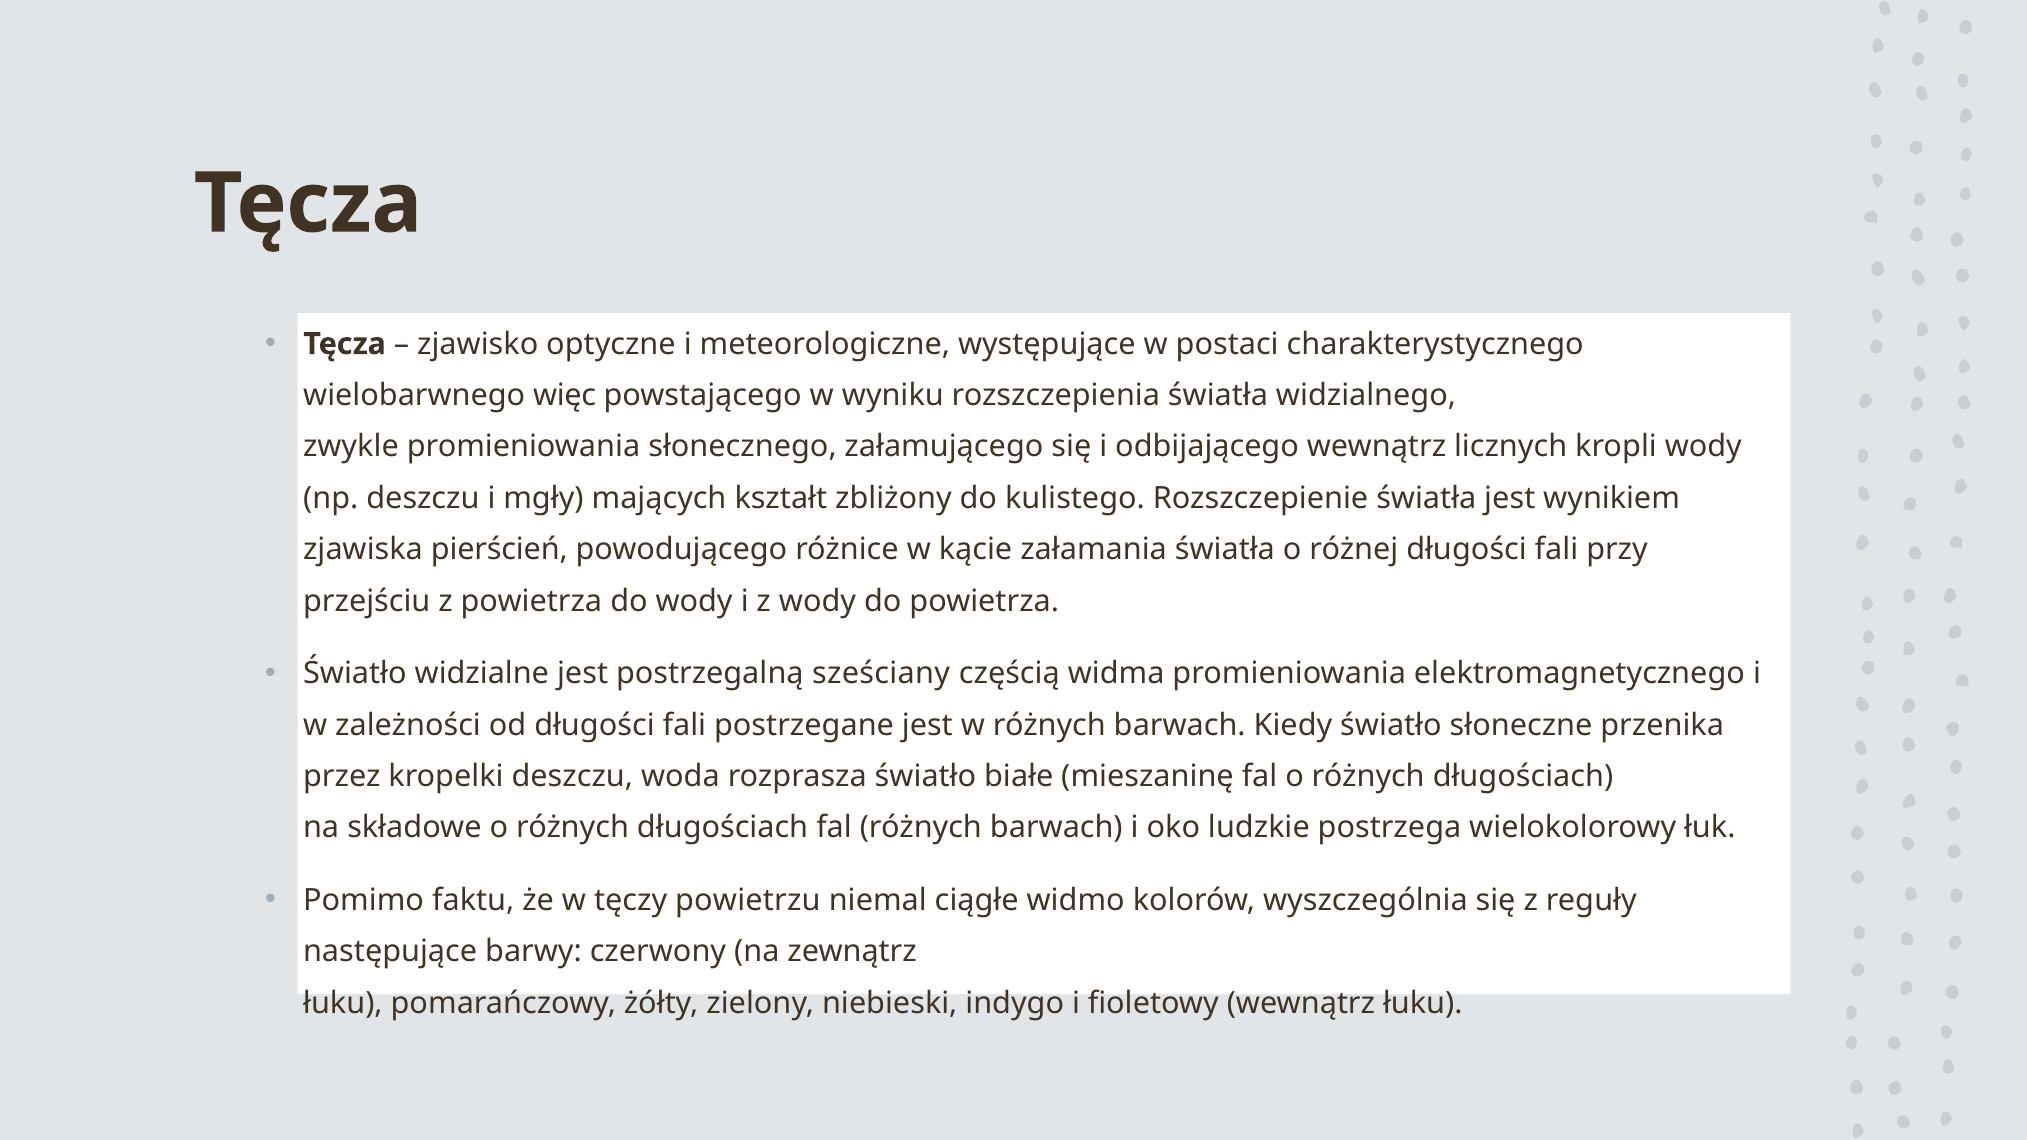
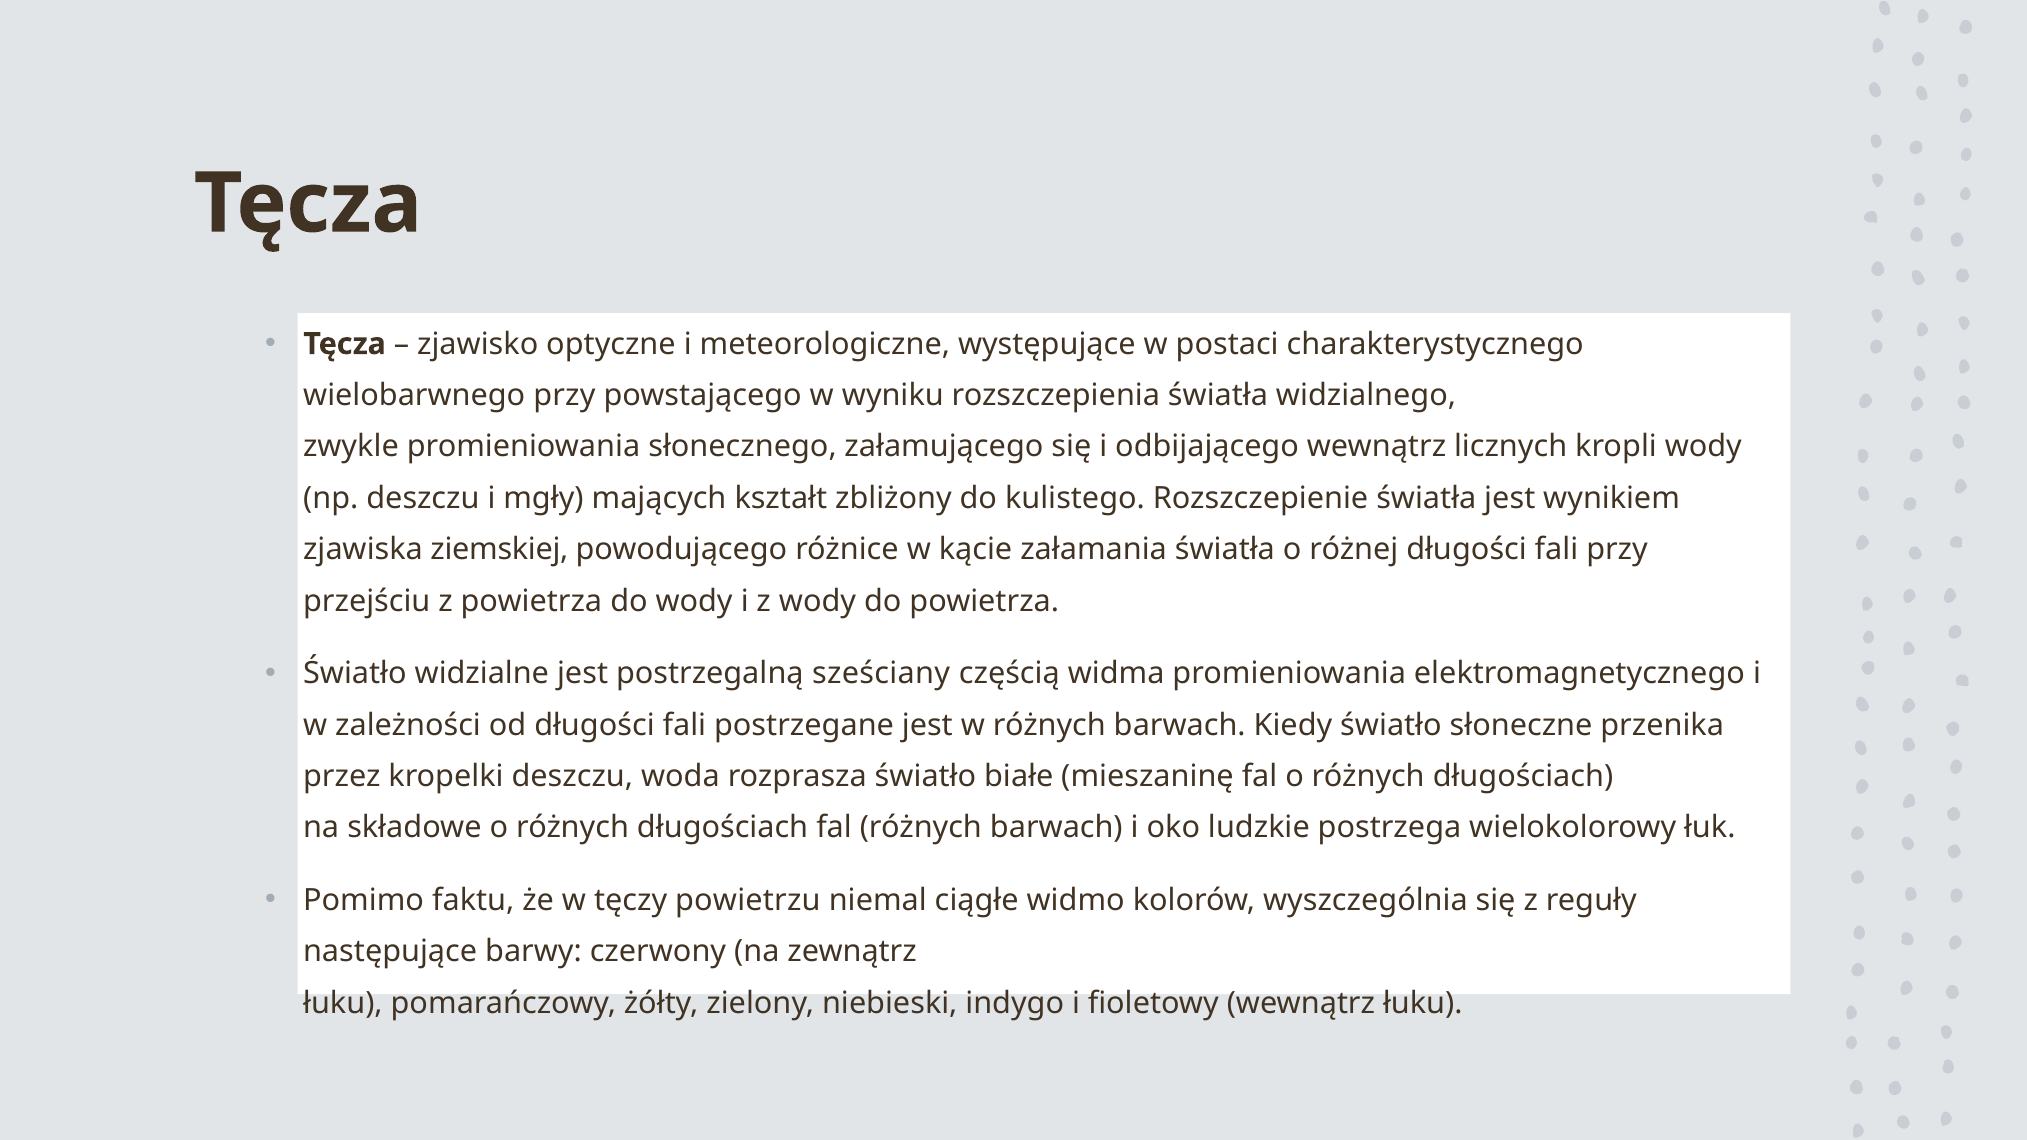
wielobarwnego więc: więc -> przy
pierścień: pierścień -> ziemskiej
